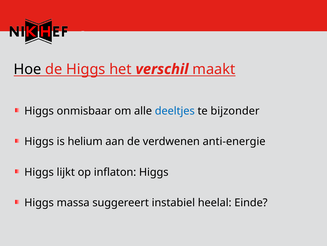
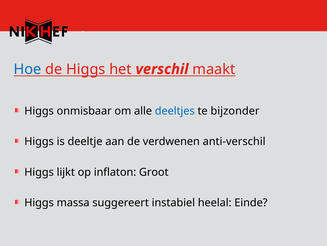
Hoe colour: black -> blue
helium: helium -> deeltje
anti-energie: anti-energie -> anti-verschil
inflaton Higgs: Higgs -> Groot
